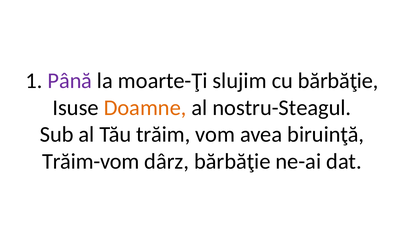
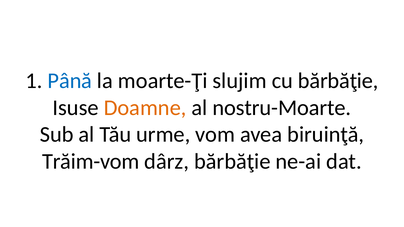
Până colour: purple -> blue
nostru-Steagul: nostru-Steagul -> nostru-Moarte
trăim: trăim -> urme
